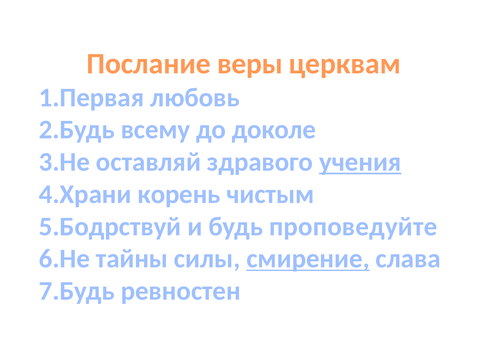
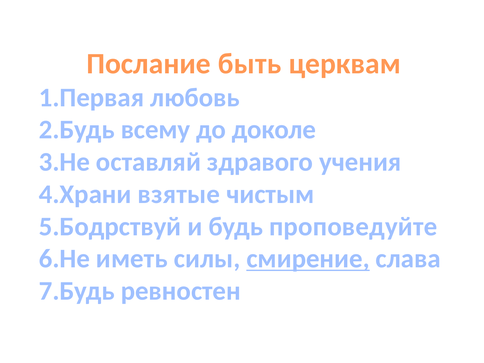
веры: веры -> быть
учения underline: present -> none
корень: корень -> взятые
тайны: тайны -> иметь
